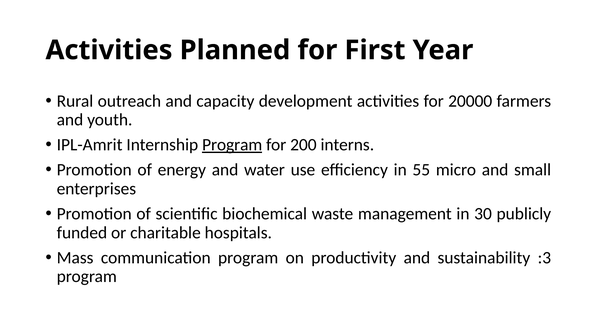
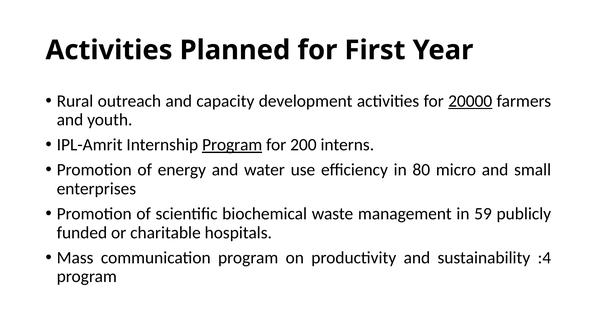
20000 underline: none -> present
55: 55 -> 80
30: 30 -> 59
:3: :3 -> :4
